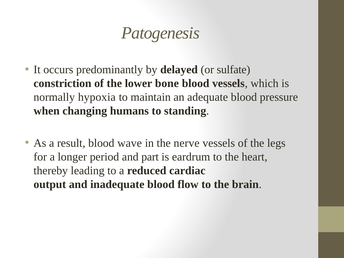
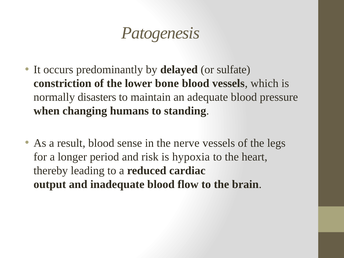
hypoxia: hypoxia -> disasters
wave: wave -> sense
part: part -> risk
eardrum: eardrum -> hypoxia
